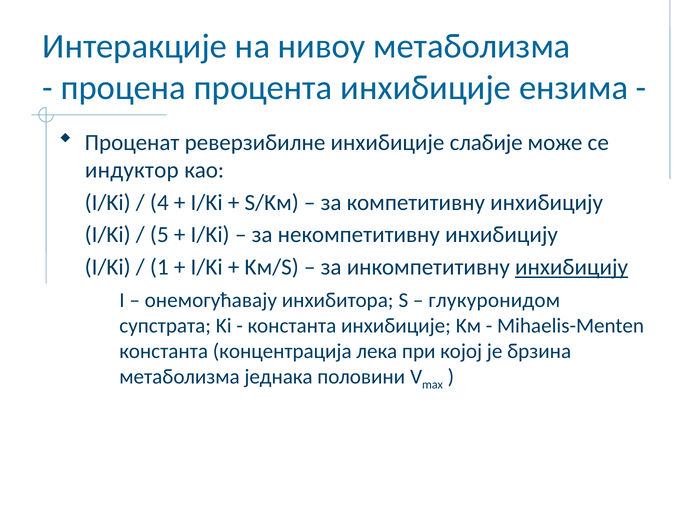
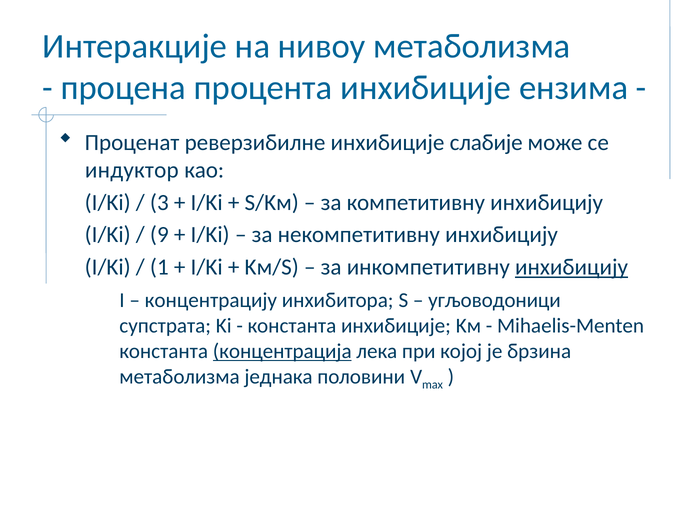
4: 4 -> 3
5: 5 -> 9
онемогућавају: онемогућавају -> концентрацију
глукуронидом: глукуронидом -> угљоводоници
концентрација underline: none -> present
